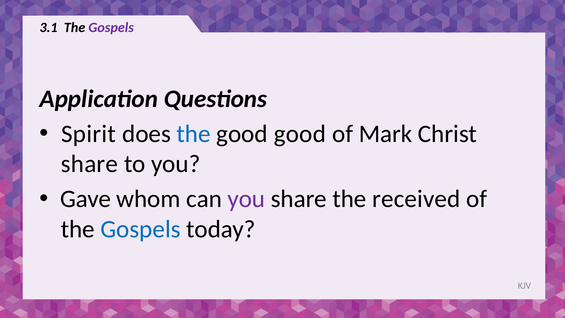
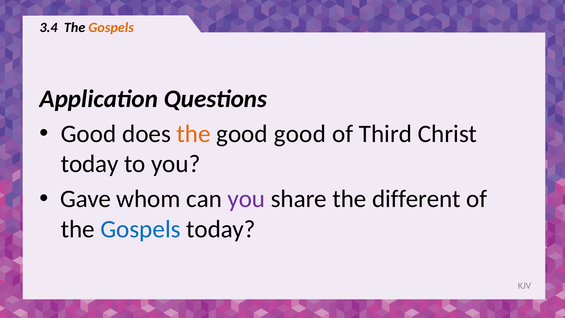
3.1: 3.1 -> 3.4
Gospels at (111, 28) colour: purple -> orange
Spirit at (88, 134): Spirit -> Good
the at (194, 134) colour: blue -> orange
Mark: Mark -> Third
share at (89, 164): share -> today
received: received -> different
